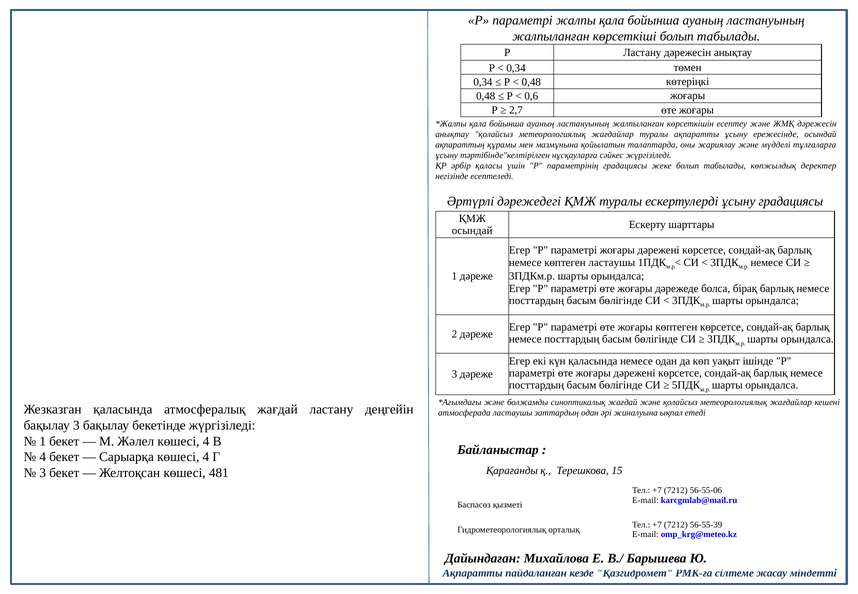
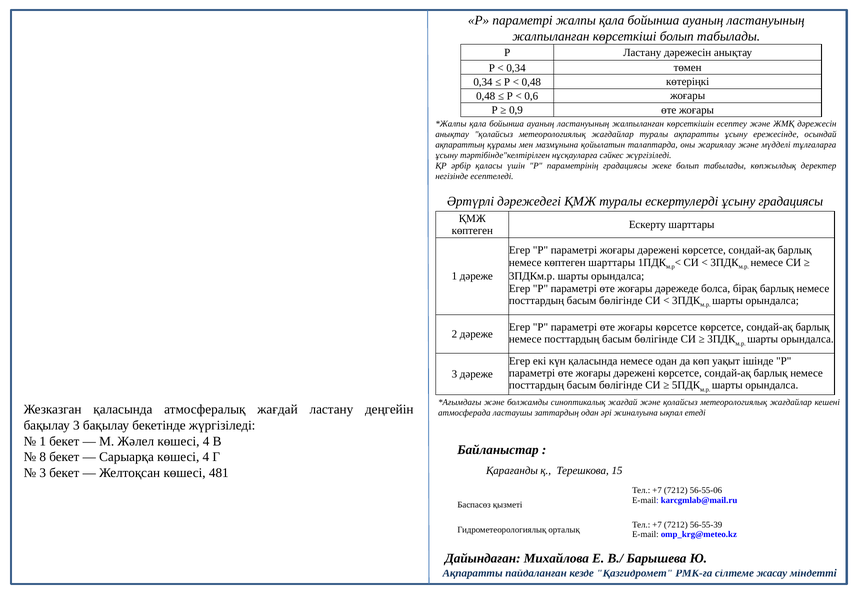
2,7: 2,7 -> 0,9
осындай at (472, 231): осындай -> көптеген
көптеген ластаушы: ластаушы -> шарттары
жоғары көптеген: көптеген -> көрсетсе
4 at (43, 457): 4 -> 8
